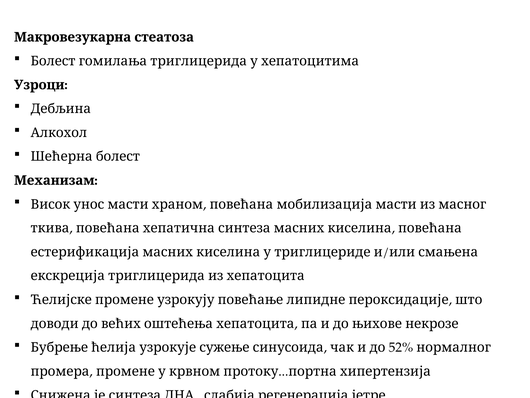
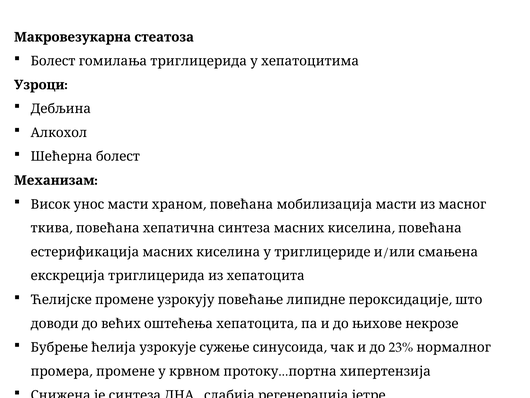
52%: 52% -> 23%
